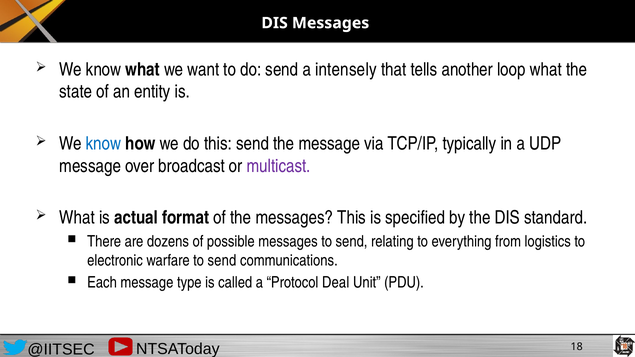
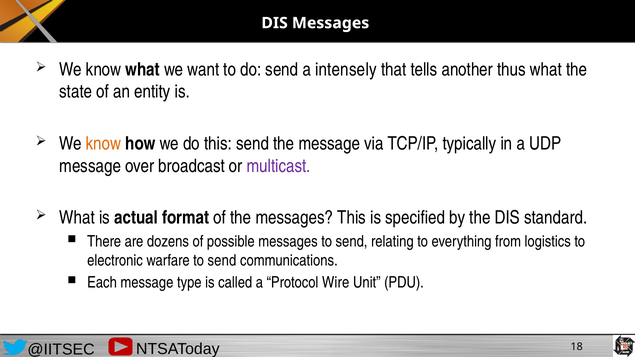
loop: loop -> thus
know at (104, 144) colour: blue -> orange
Deal: Deal -> Wire
